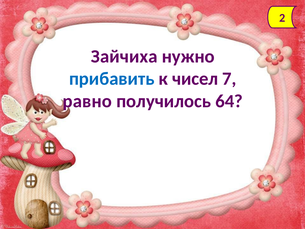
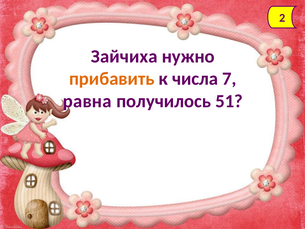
прибавить colour: blue -> orange
чисел: чисел -> числа
равно: равно -> равна
64: 64 -> 51
